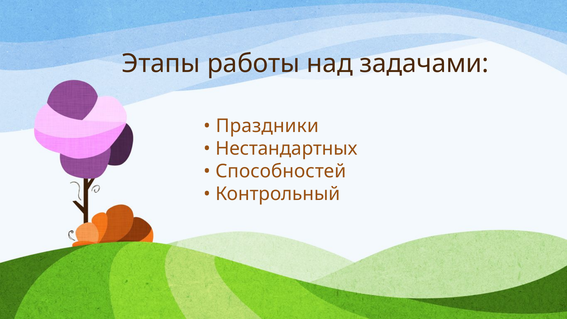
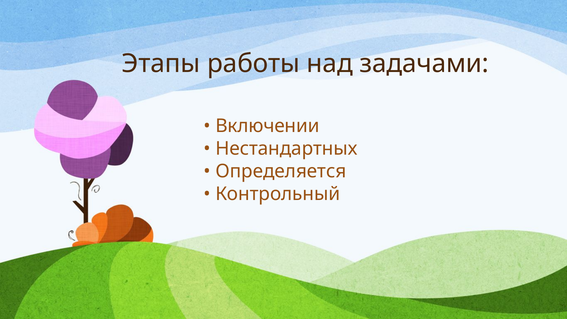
Праздники: Праздники -> Включении
Способностей: Способностей -> Определяется
